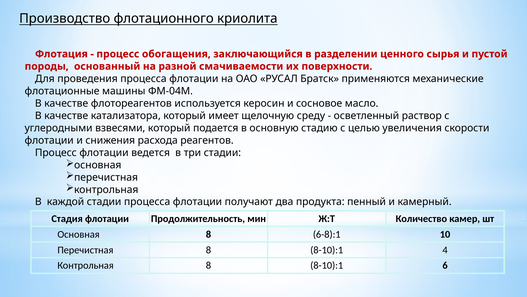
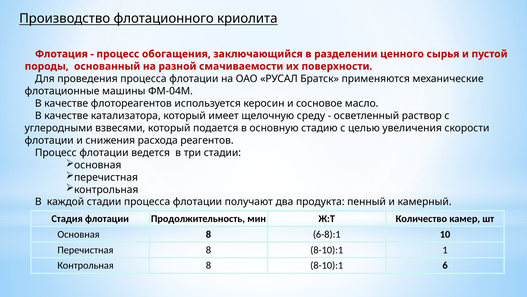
4: 4 -> 1
